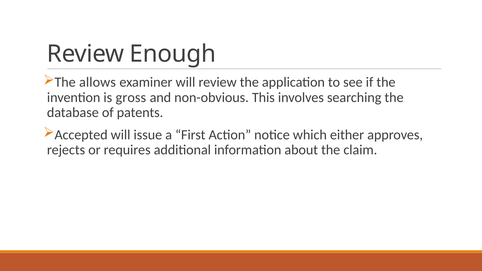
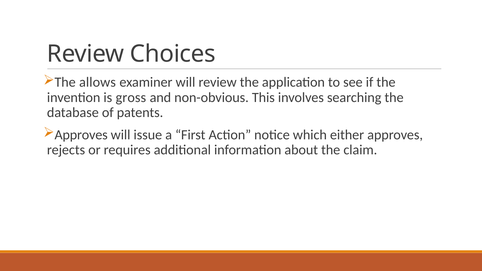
Enough: Enough -> Choices
Accepted at (81, 135): Accepted -> Approves
